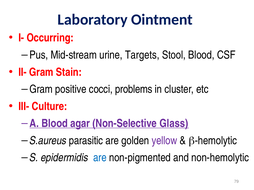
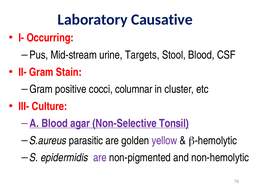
Ointment: Ointment -> Causative
problems: problems -> columnar
Glass: Glass -> Tonsil
are at (100, 158) colour: blue -> purple
